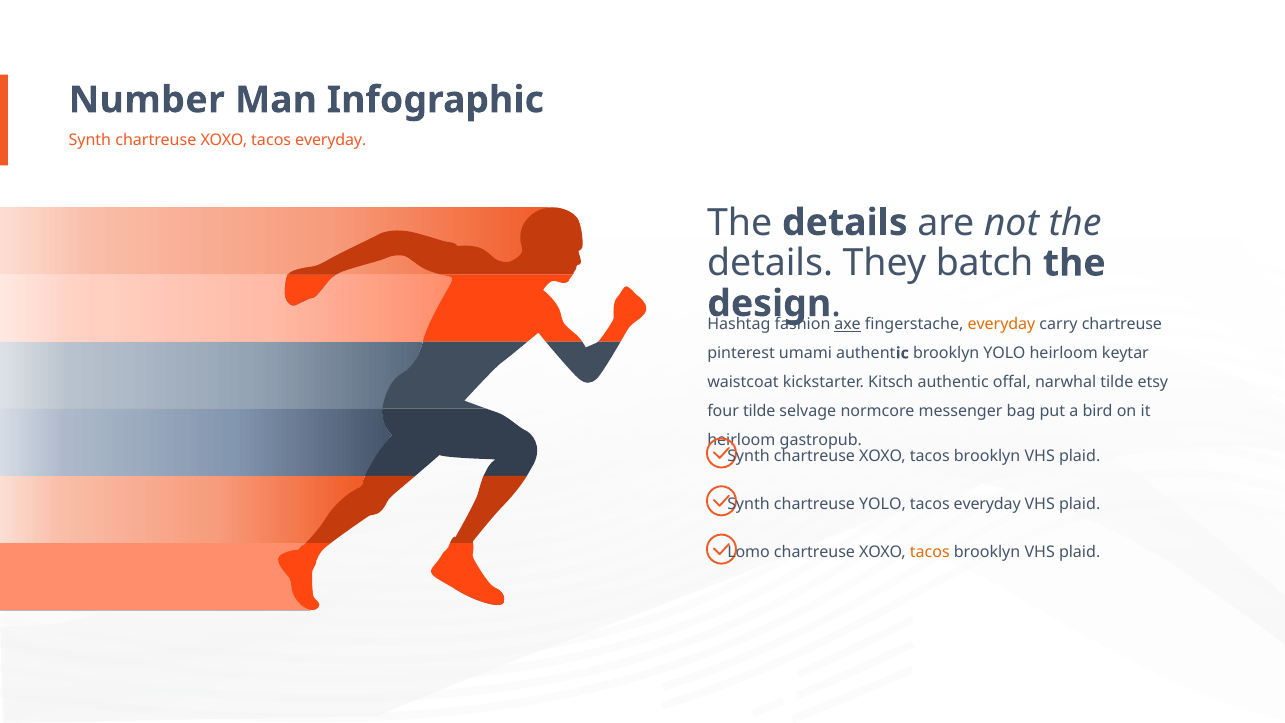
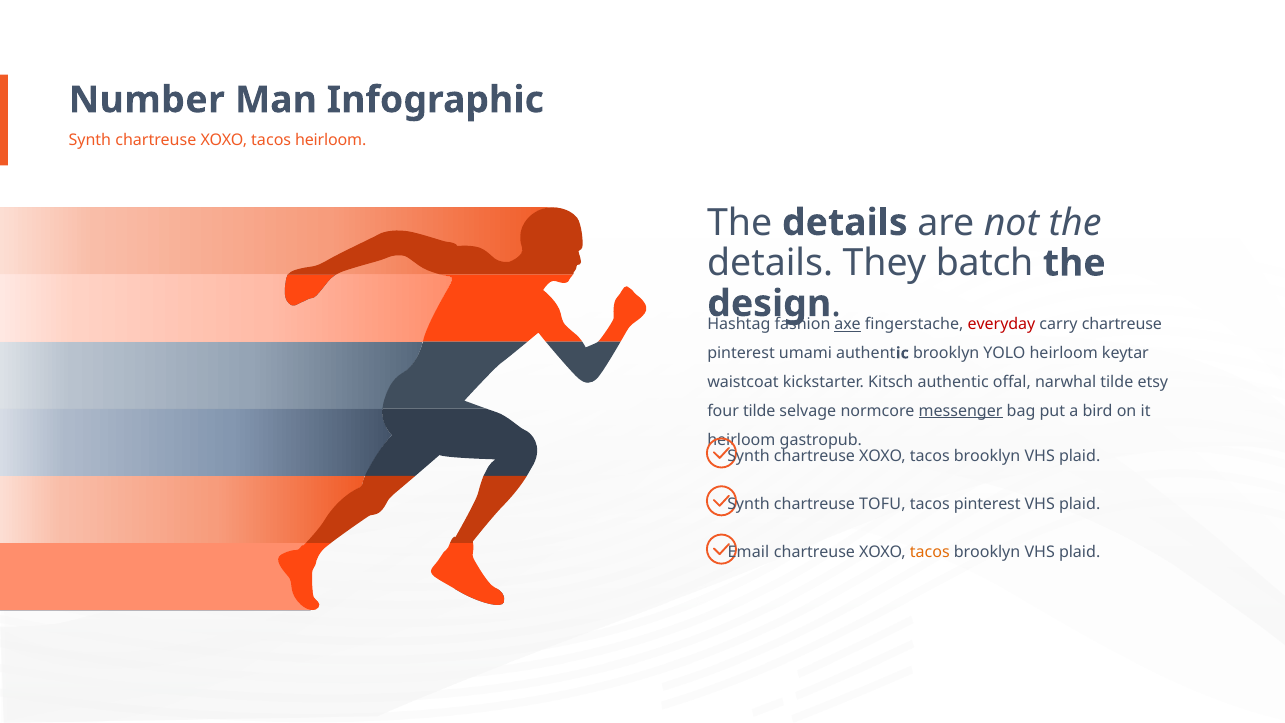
XOXO tacos everyday: everyday -> heirloom
everyday at (1001, 324) colour: orange -> red
messenger underline: none -> present
chartreuse YOLO: YOLO -> TOFU
everyday at (987, 504): everyday -> pinterest
Lomo: Lomo -> Email
